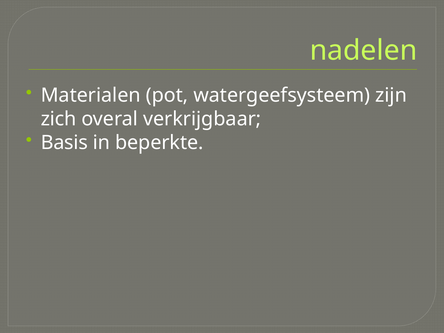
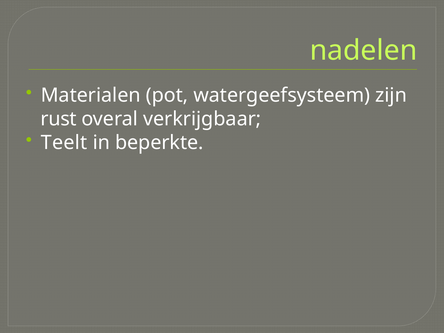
zich: zich -> rust
Basis: Basis -> Teelt
